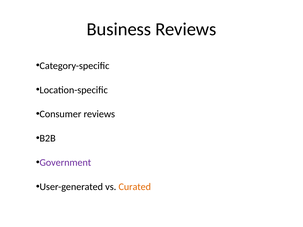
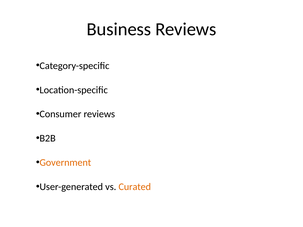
Government colour: purple -> orange
